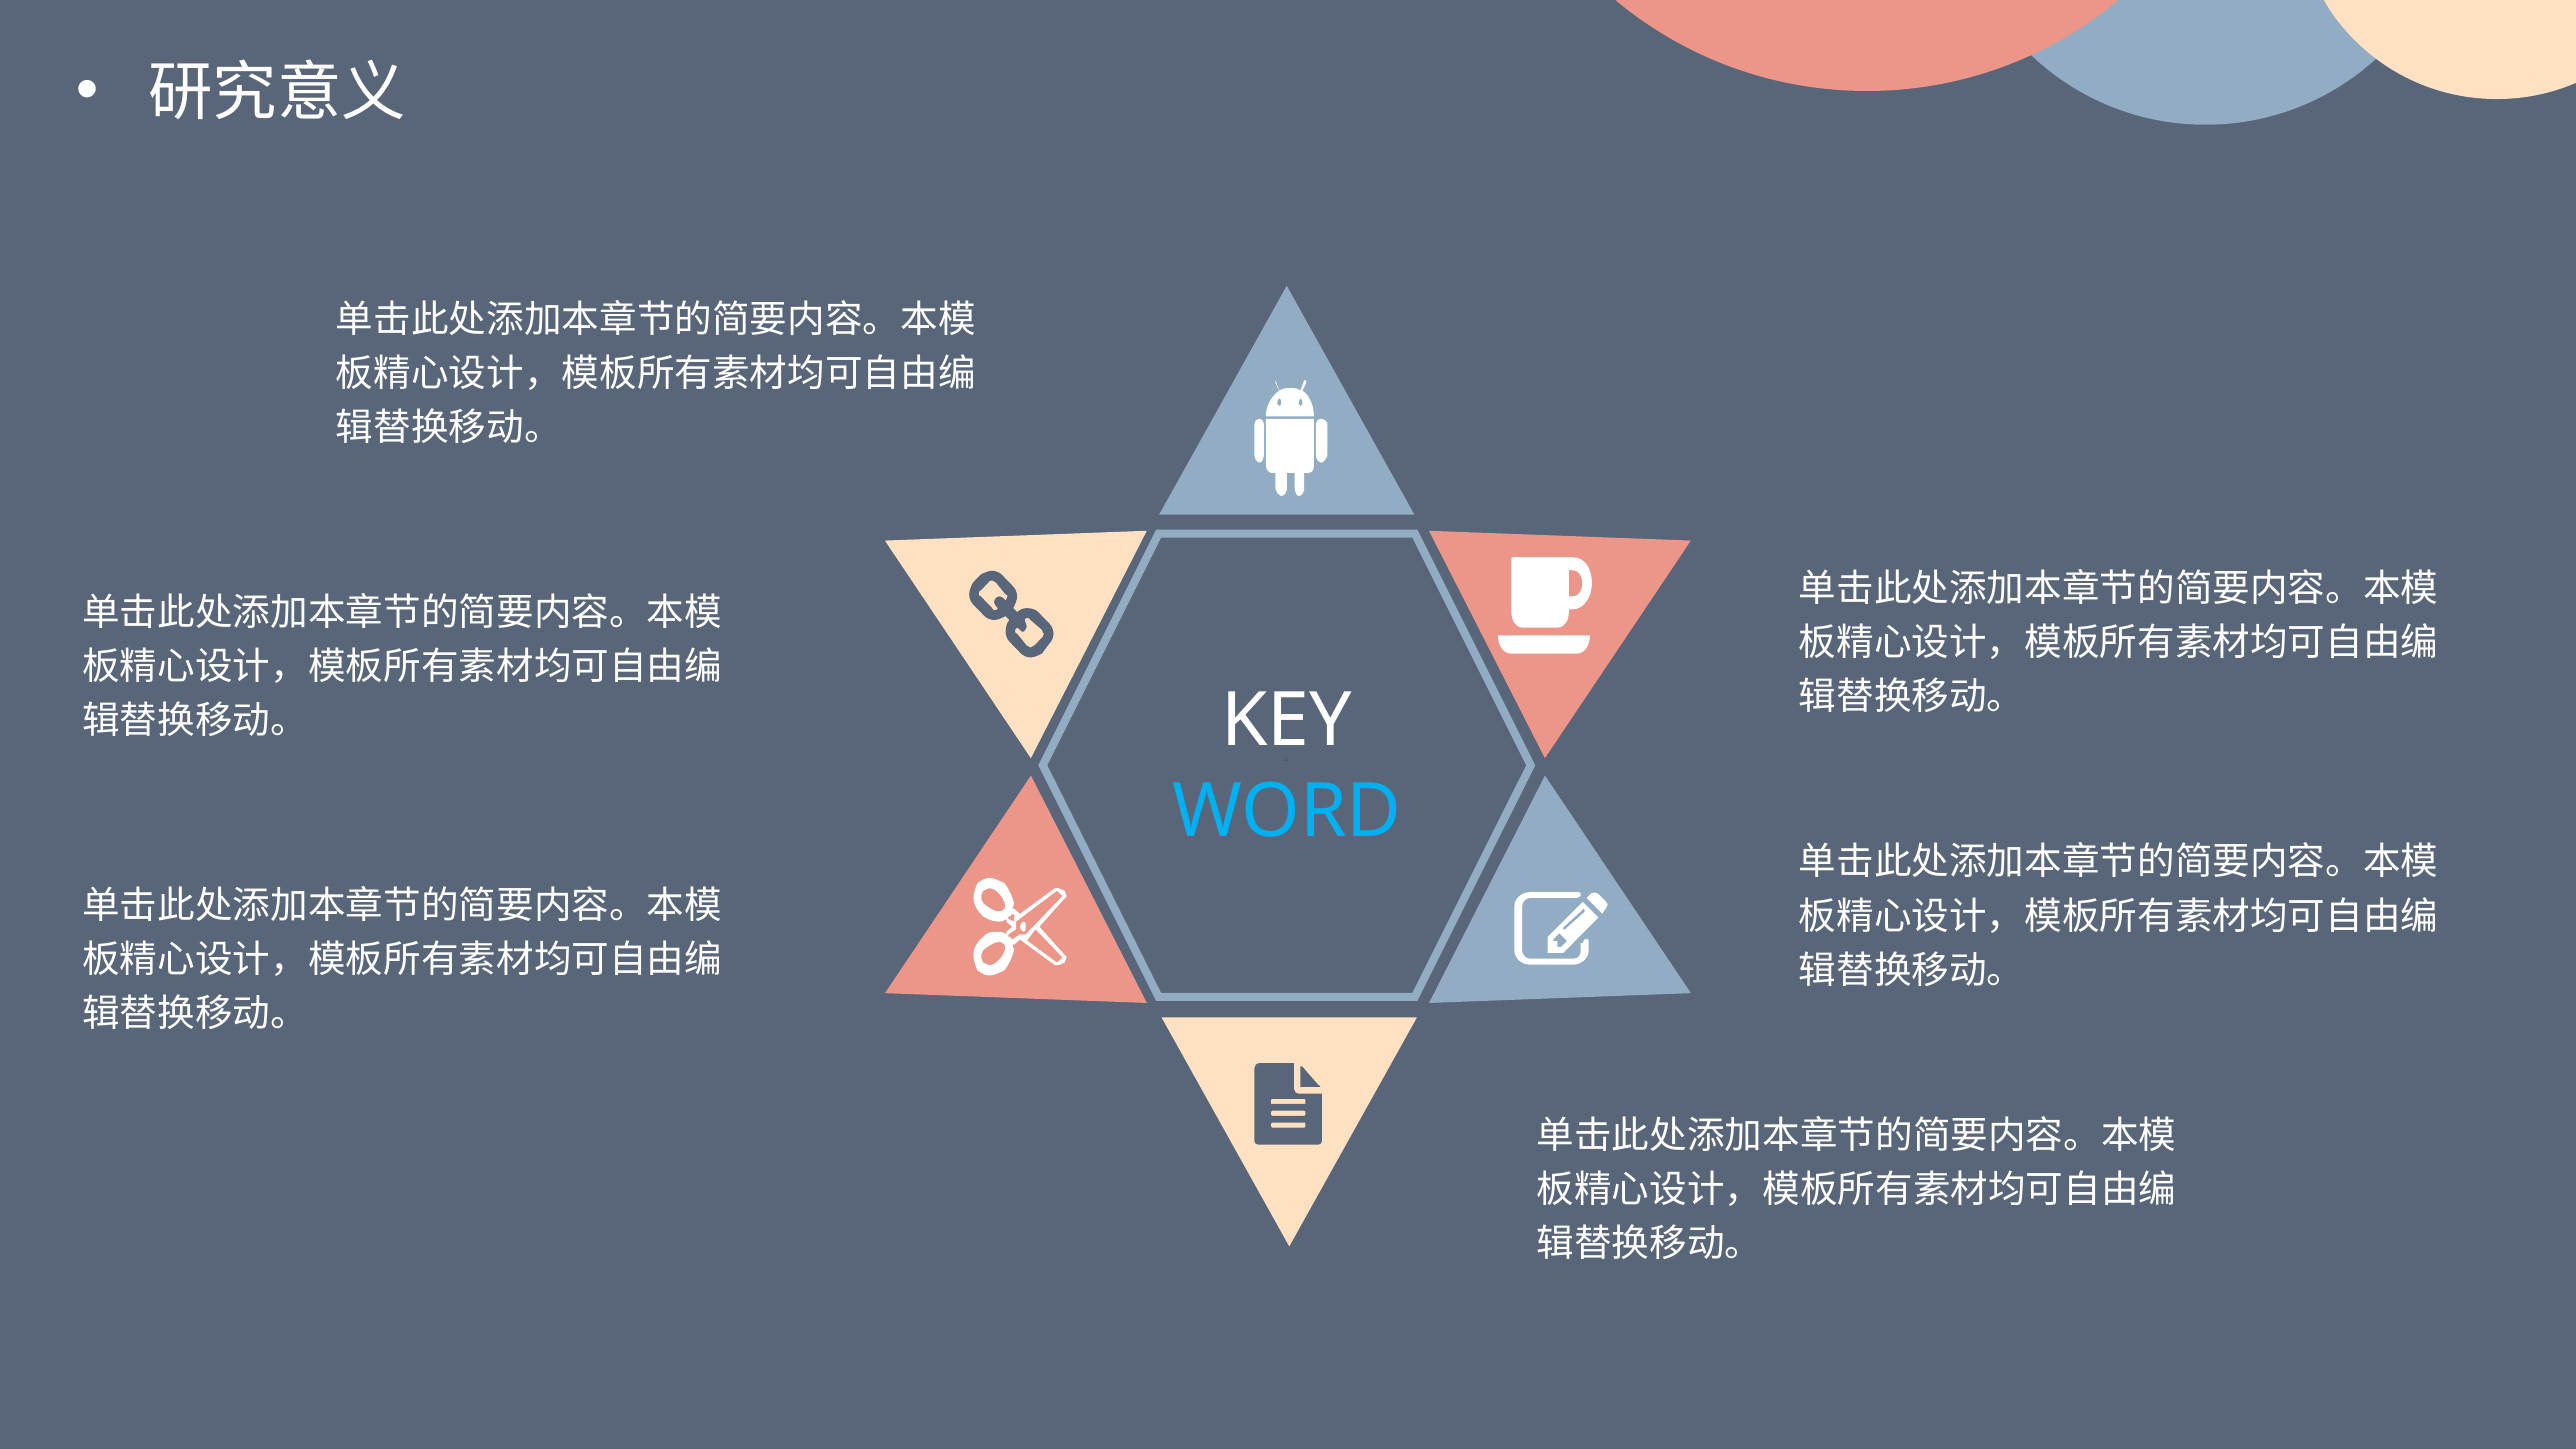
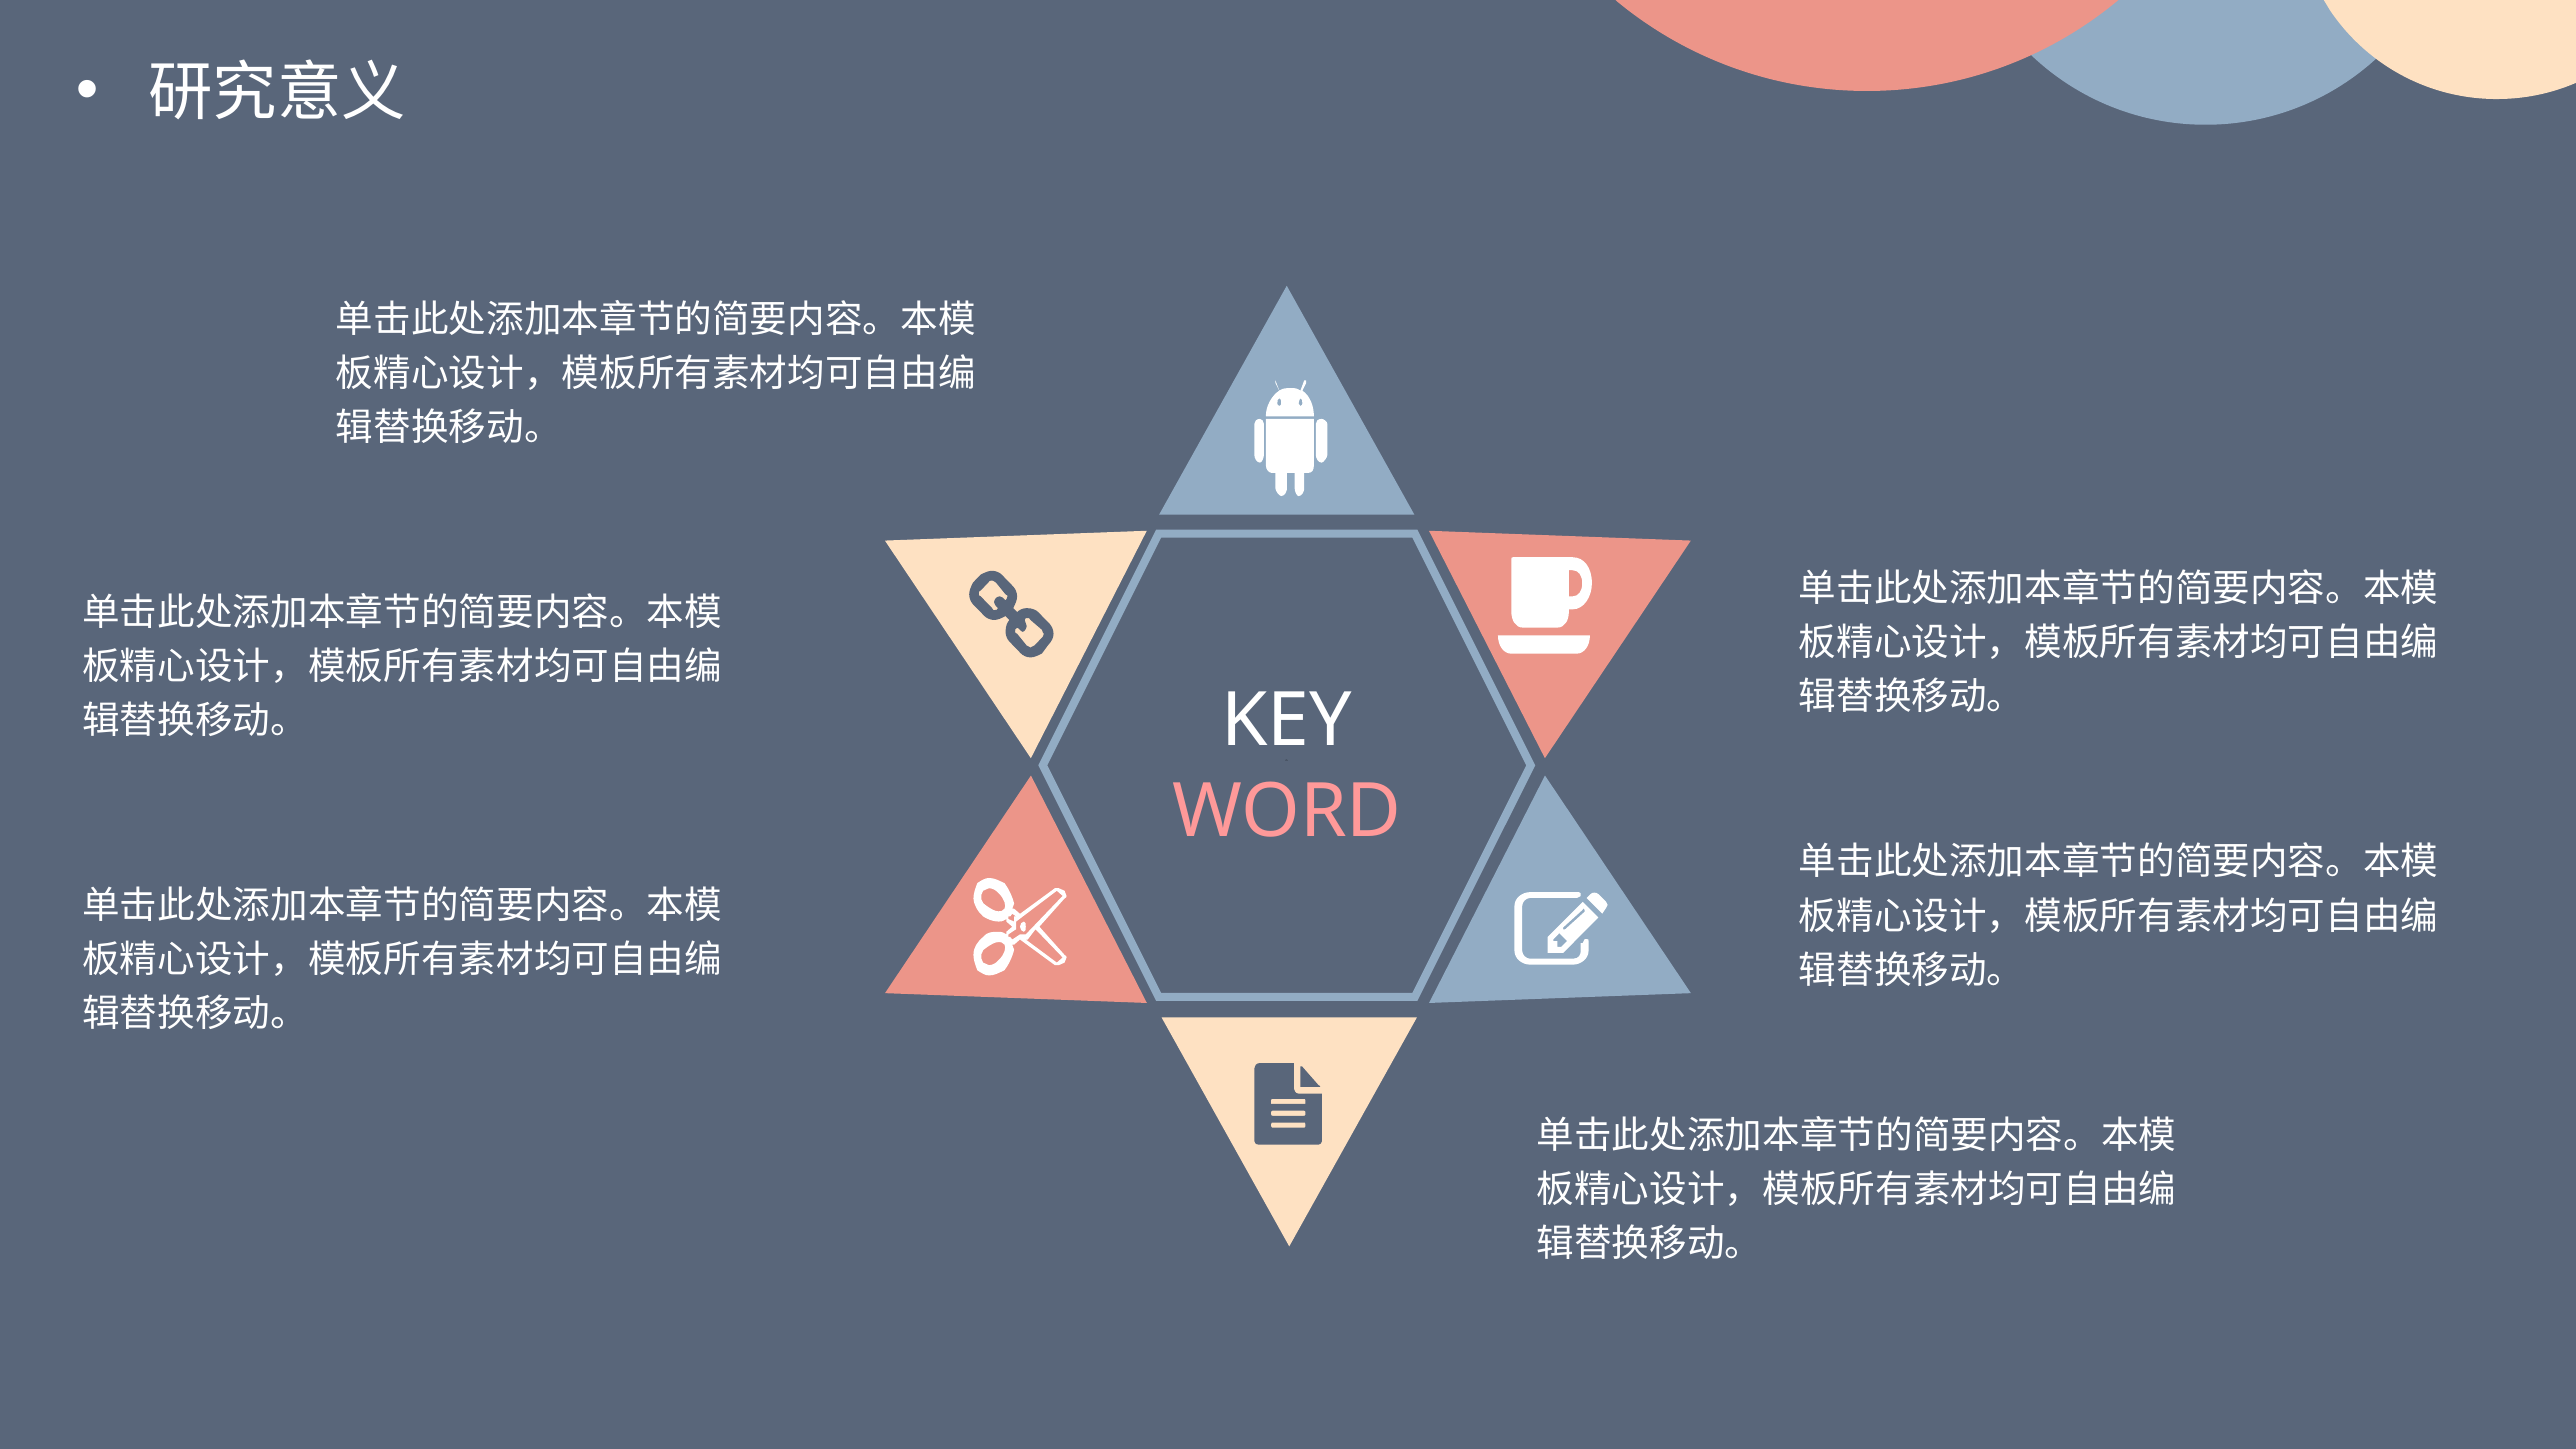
WORD at (1287, 811) colour: light blue -> pink
